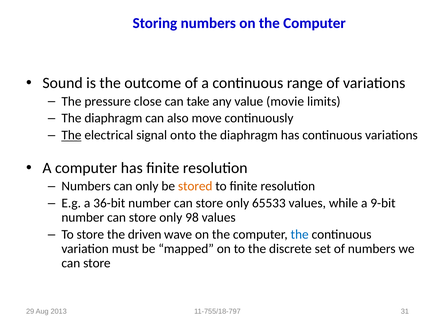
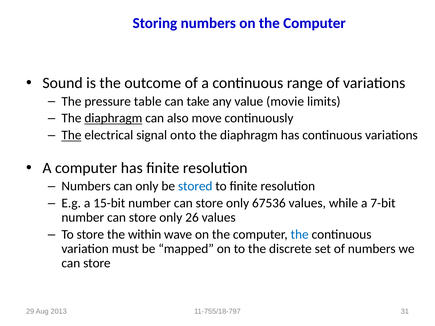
close: close -> table
diaphragm at (113, 118) underline: none -> present
stored colour: orange -> blue
36-bit: 36-bit -> 15-bit
65533: 65533 -> 67536
9-bit: 9-bit -> 7-bit
98: 98 -> 26
driven: driven -> within
